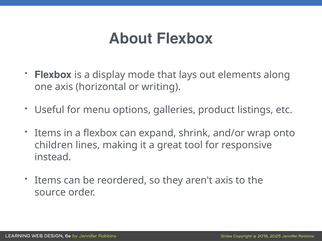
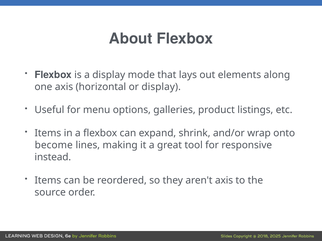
or writing: writing -> display
children: children -> become
